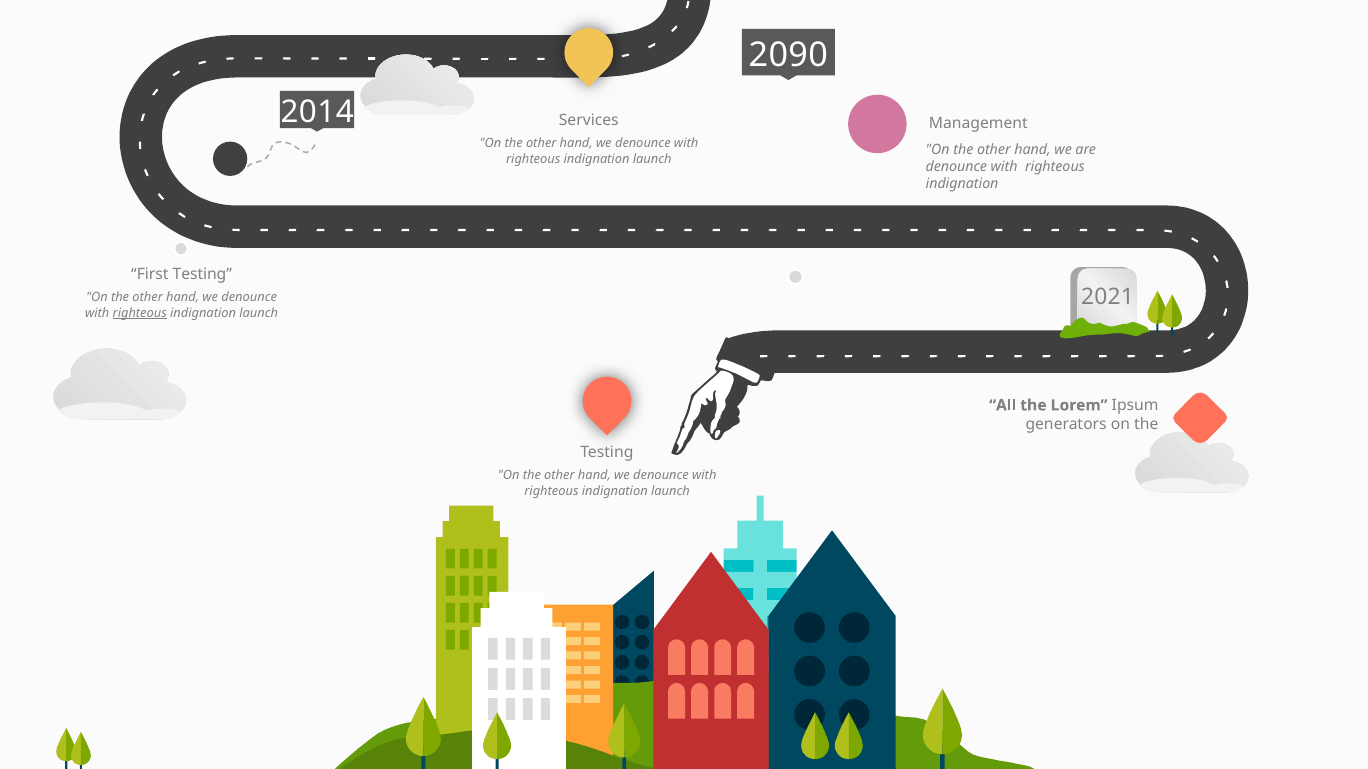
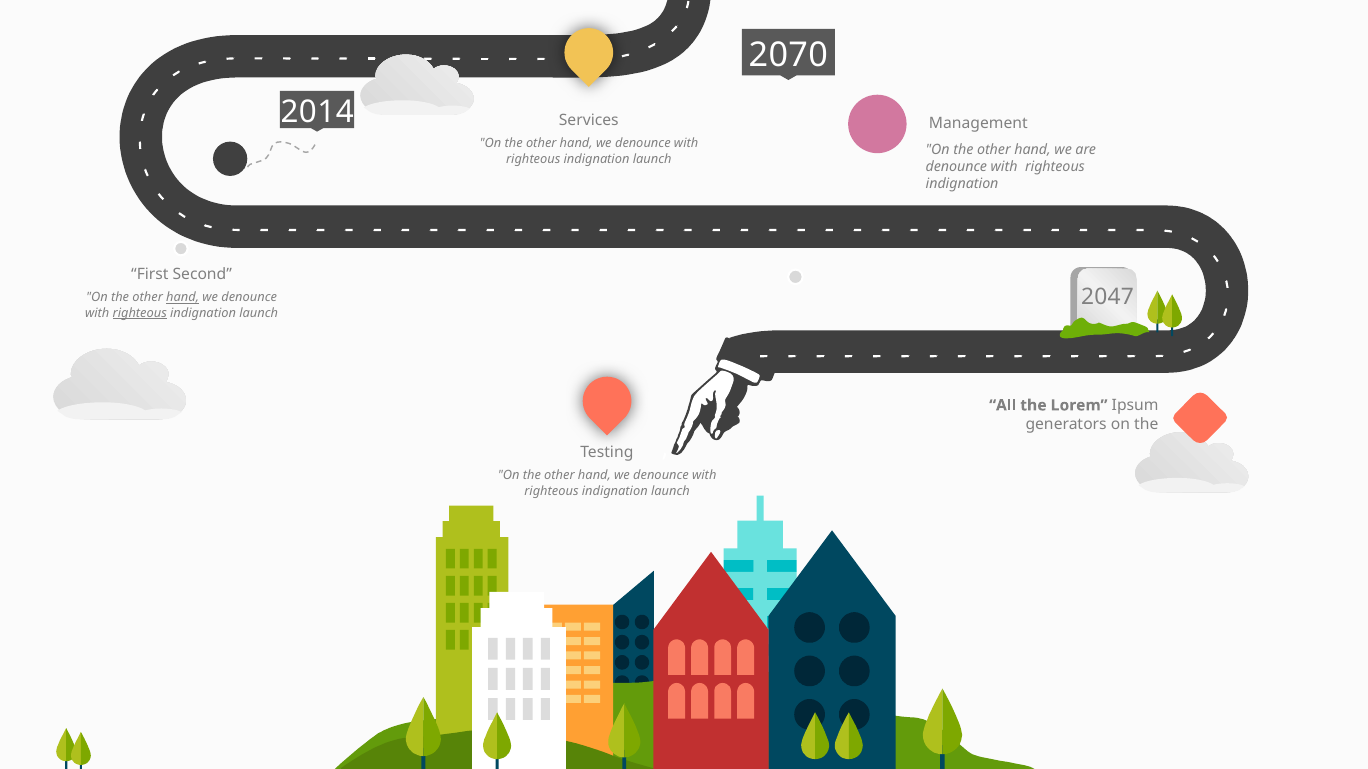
2090: 2090 -> 2070
First Testing: Testing -> Second
2021: 2021 -> 2047
hand at (183, 298) underline: none -> present
